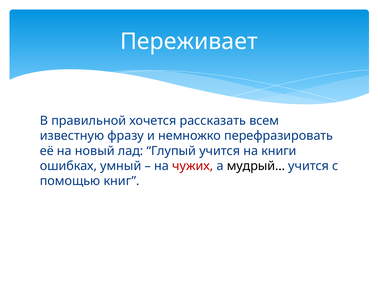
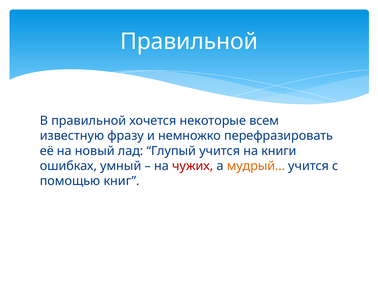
Переживает at (189, 41): Переживает -> Правильной
рассказать: рассказать -> некоторые
мудрый… colour: black -> orange
